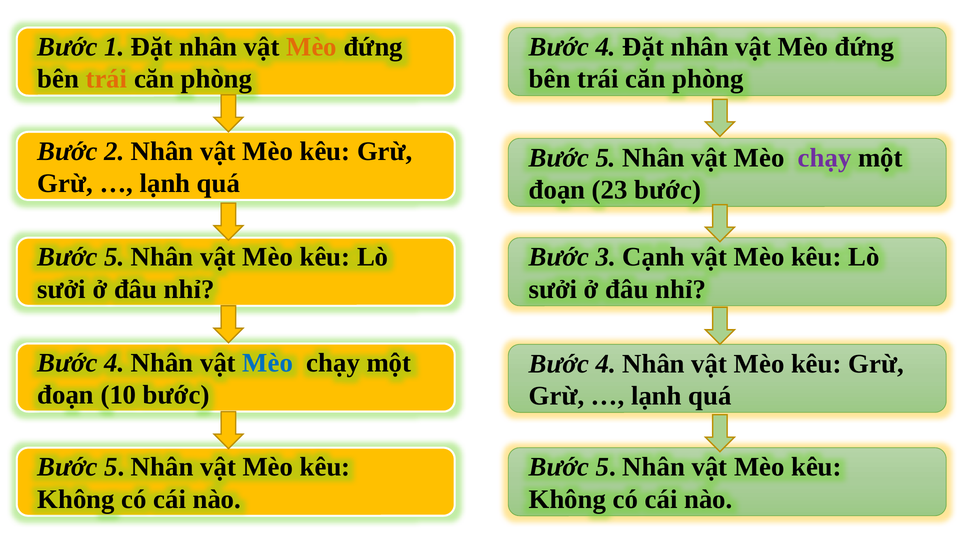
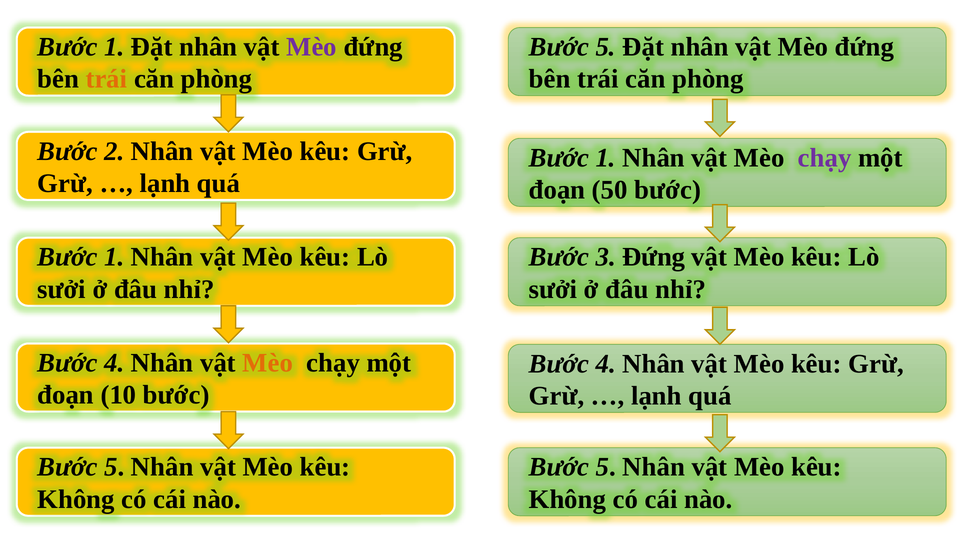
Mèo at (312, 47) colour: orange -> purple
4 at (606, 47): 4 -> 5
5 at (606, 158): 5 -> 1
23: 23 -> 50
5 at (114, 257): 5 -> 1
3 Cạnh: Cạnh -> Đứng
Mèo at (268, 363) colour: blue -> orange
